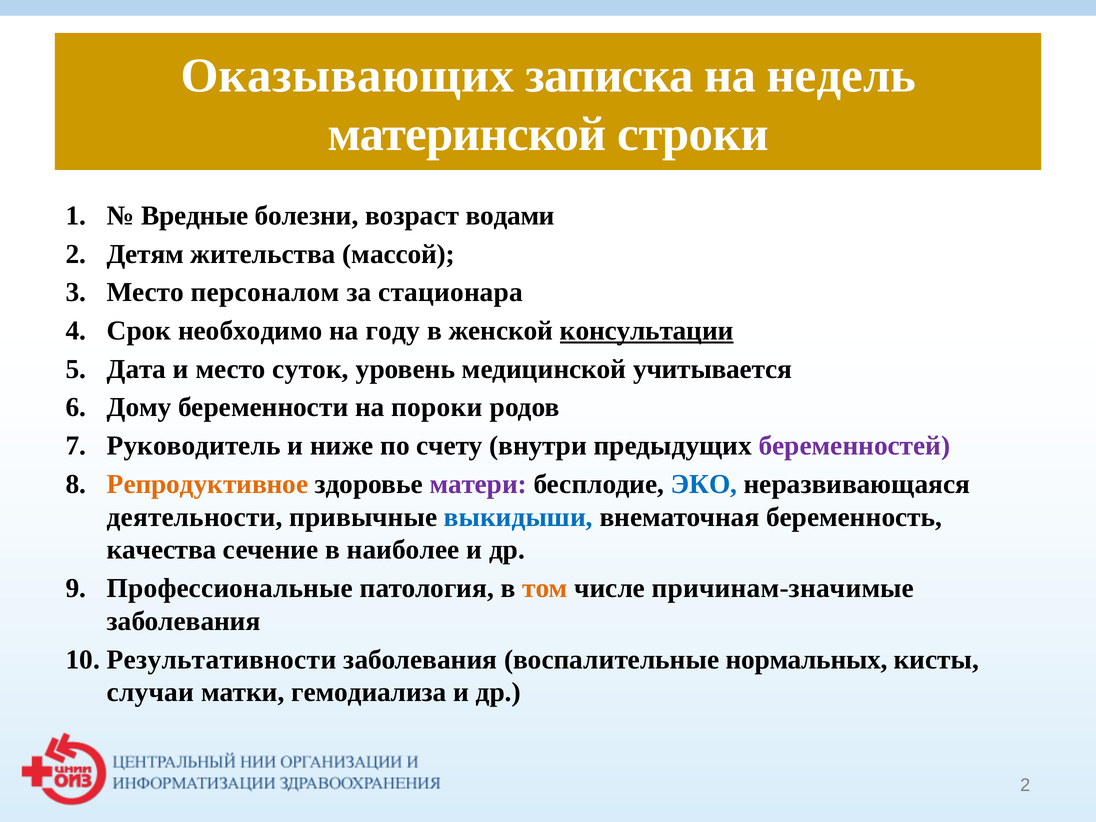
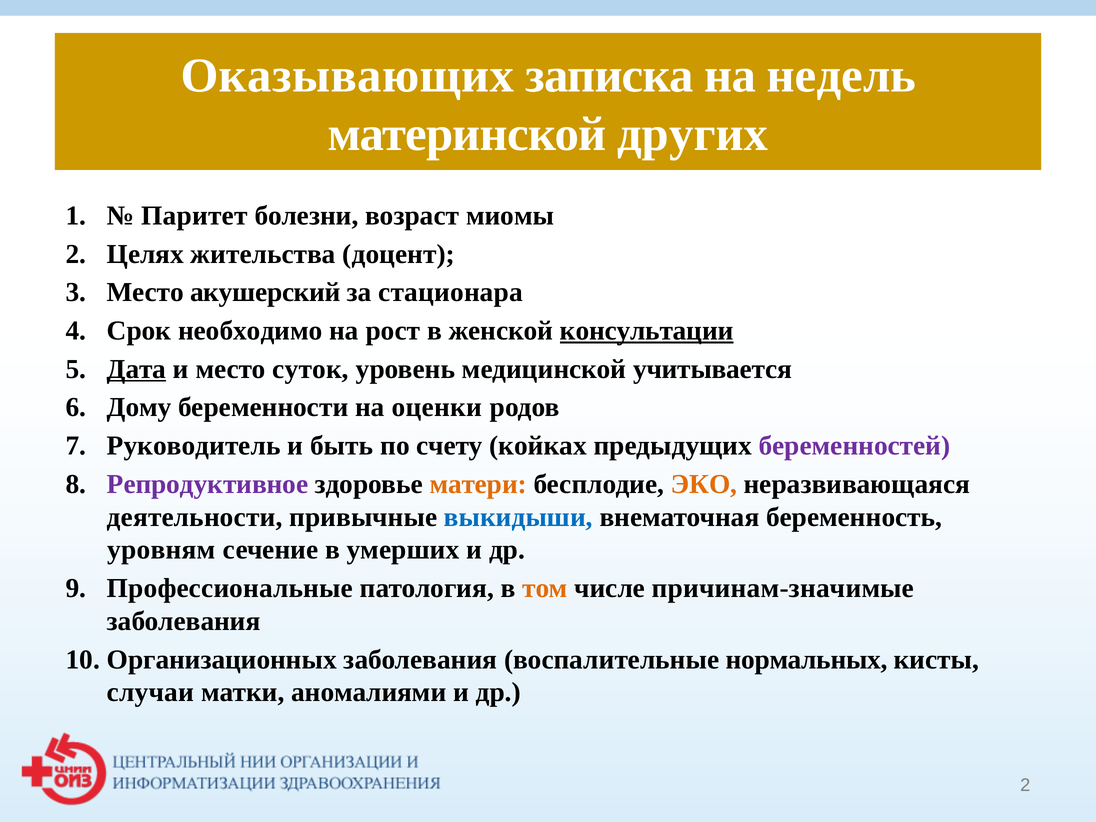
строки: строки -> других
Вредные: Вредные -> Паритет
водами: водами -> миомы
Детям: Детям -> Целях
массой: массой -> доцент
персоналом: персоналом -> акушерский
году: году -> рост
Дата underline: none -> present
пороки: пороки -> оценки
ниже: ниже -> быть
внутри: внутри -> койках
Репродуктивное colour: orange -> purple
матери colour: purple -> orange
ЭКО colour: blue -> orange
качества: качества -> уровням
наиболее: наиболее -> умерших
Результативности: Результативности -> Организационных
гемодиализа: гемодиализа -> аномалиями
